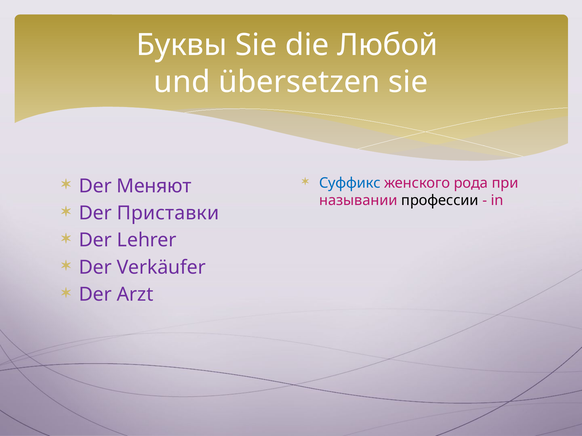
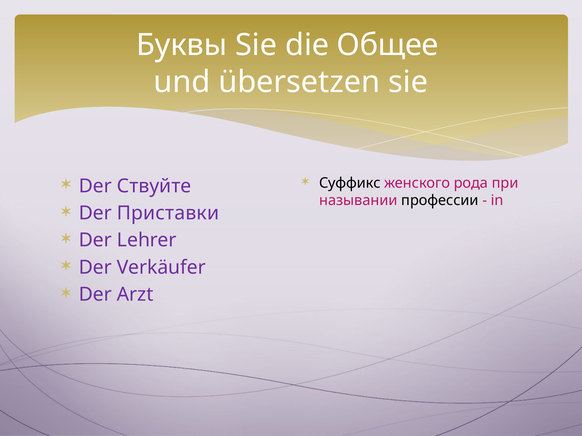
Любой: Любой -> Общее
Суффикс colour: blue -> black
Меняют: Меняют -> Ствуйте
